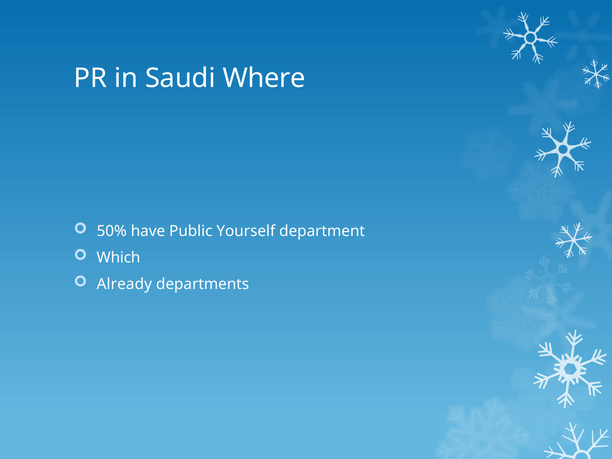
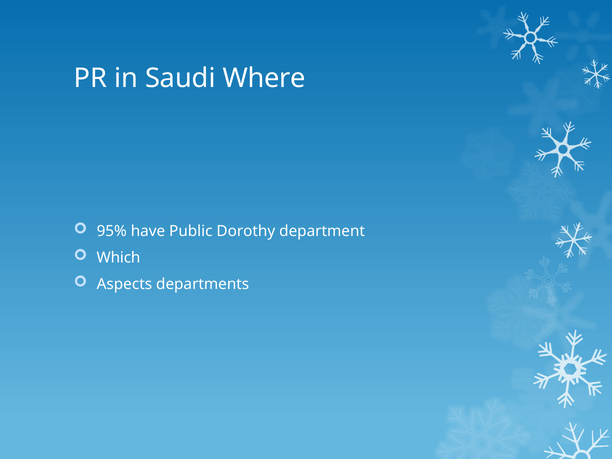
50%: 50% -> 95%
Yourself: Yourself -> Dorothy
Already: Already -> Aspects
